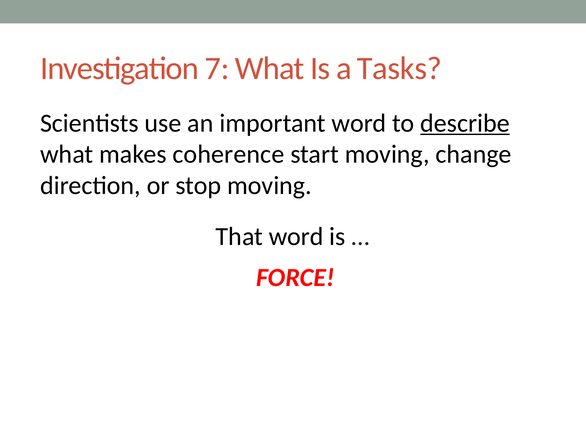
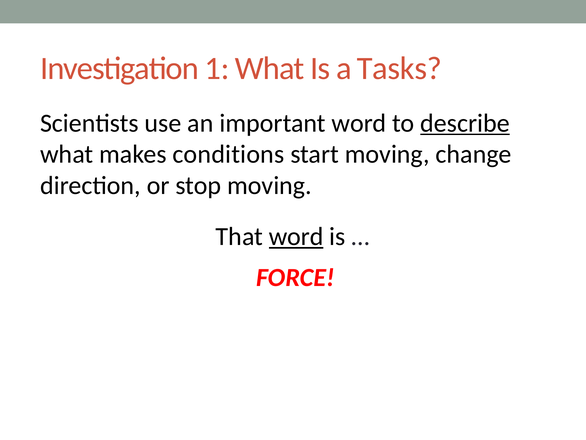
7: 7 -> 1
coherence: coherence -> conditions
word at (296, 236) underline: none -> present
